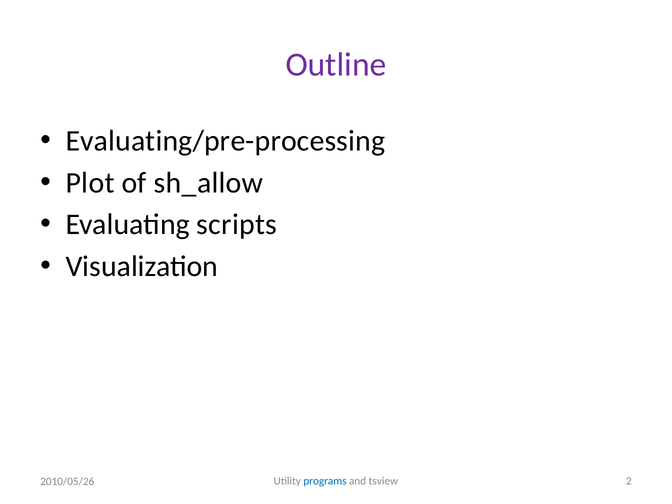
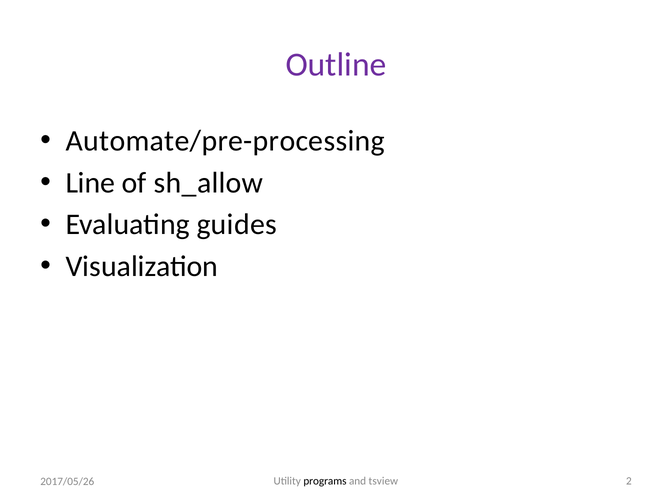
Evaluating/pre-processing: Evaluating/pre-processing -> Automate/pre-processing
Plot: Plot -> Line
scripts: scripts -> guides
programs colour: blue -> black
2010/05/26: 2010/05/26 -> 2017/05/26
